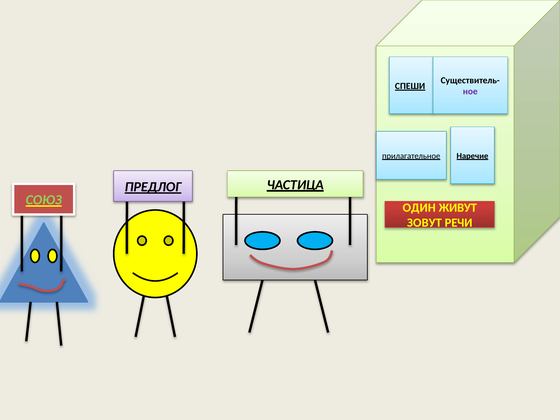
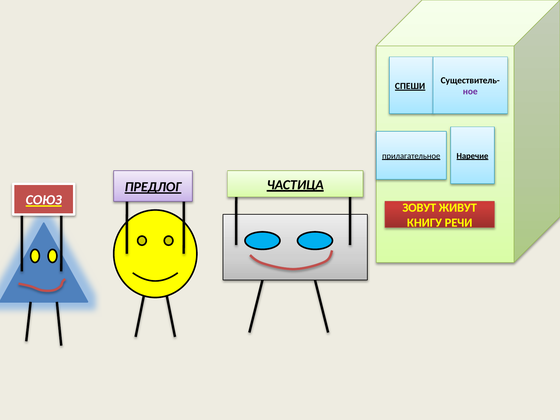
СОЮЗ colour: light green -> white
ОДИН: ОДИН -> ЗОВУТ
ЗОВУТ: ЗОВУТ -> КНИГУ
